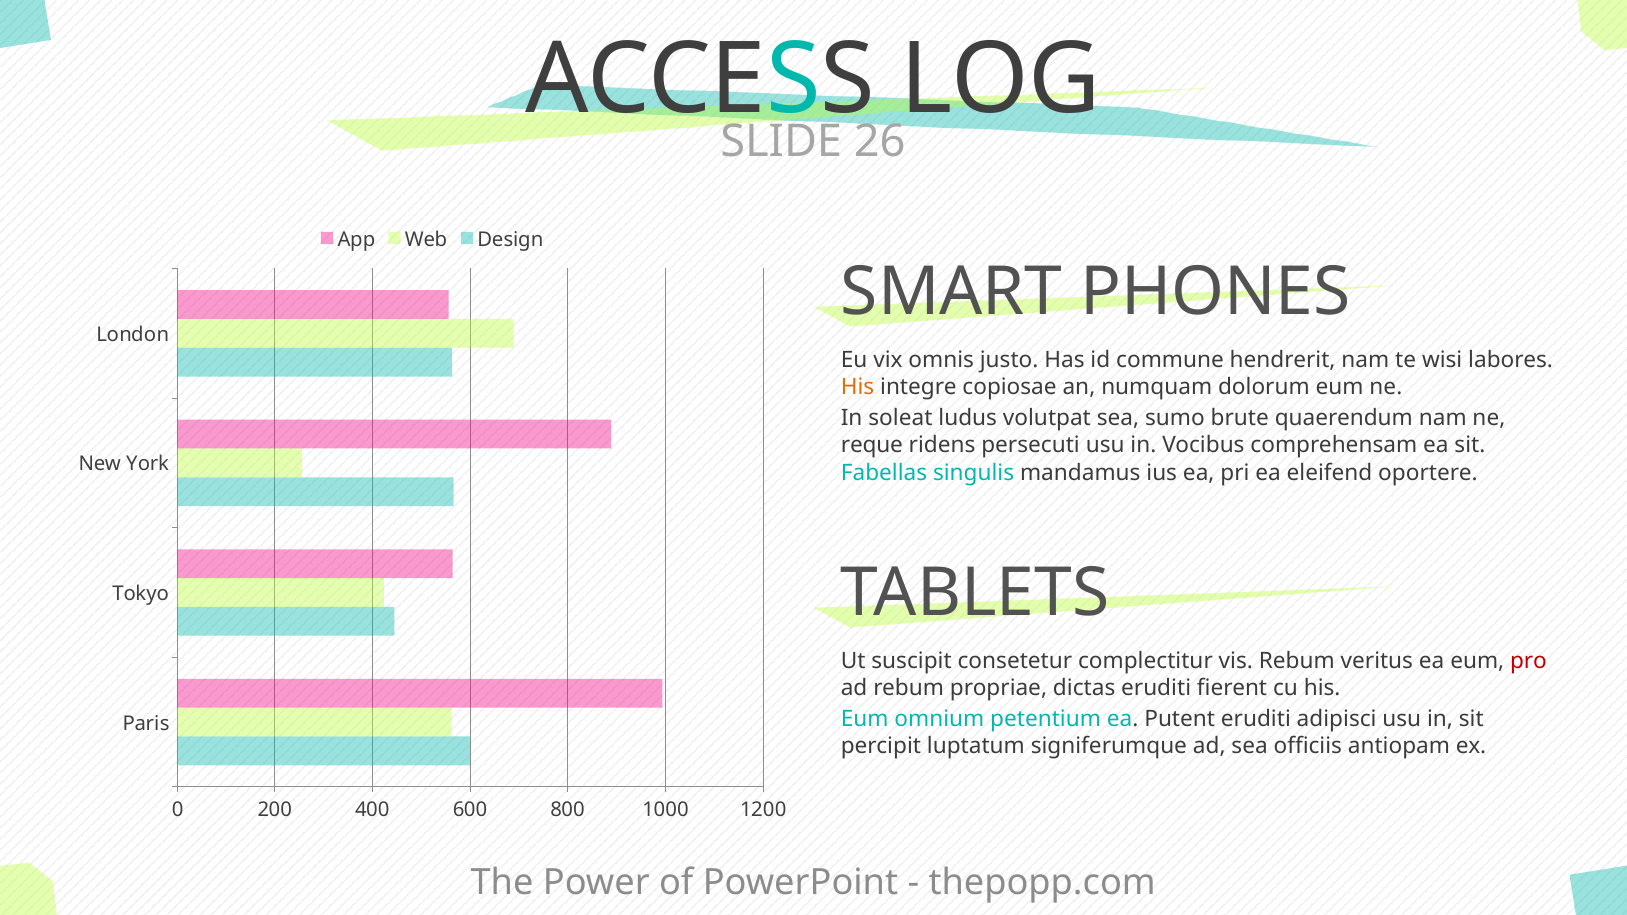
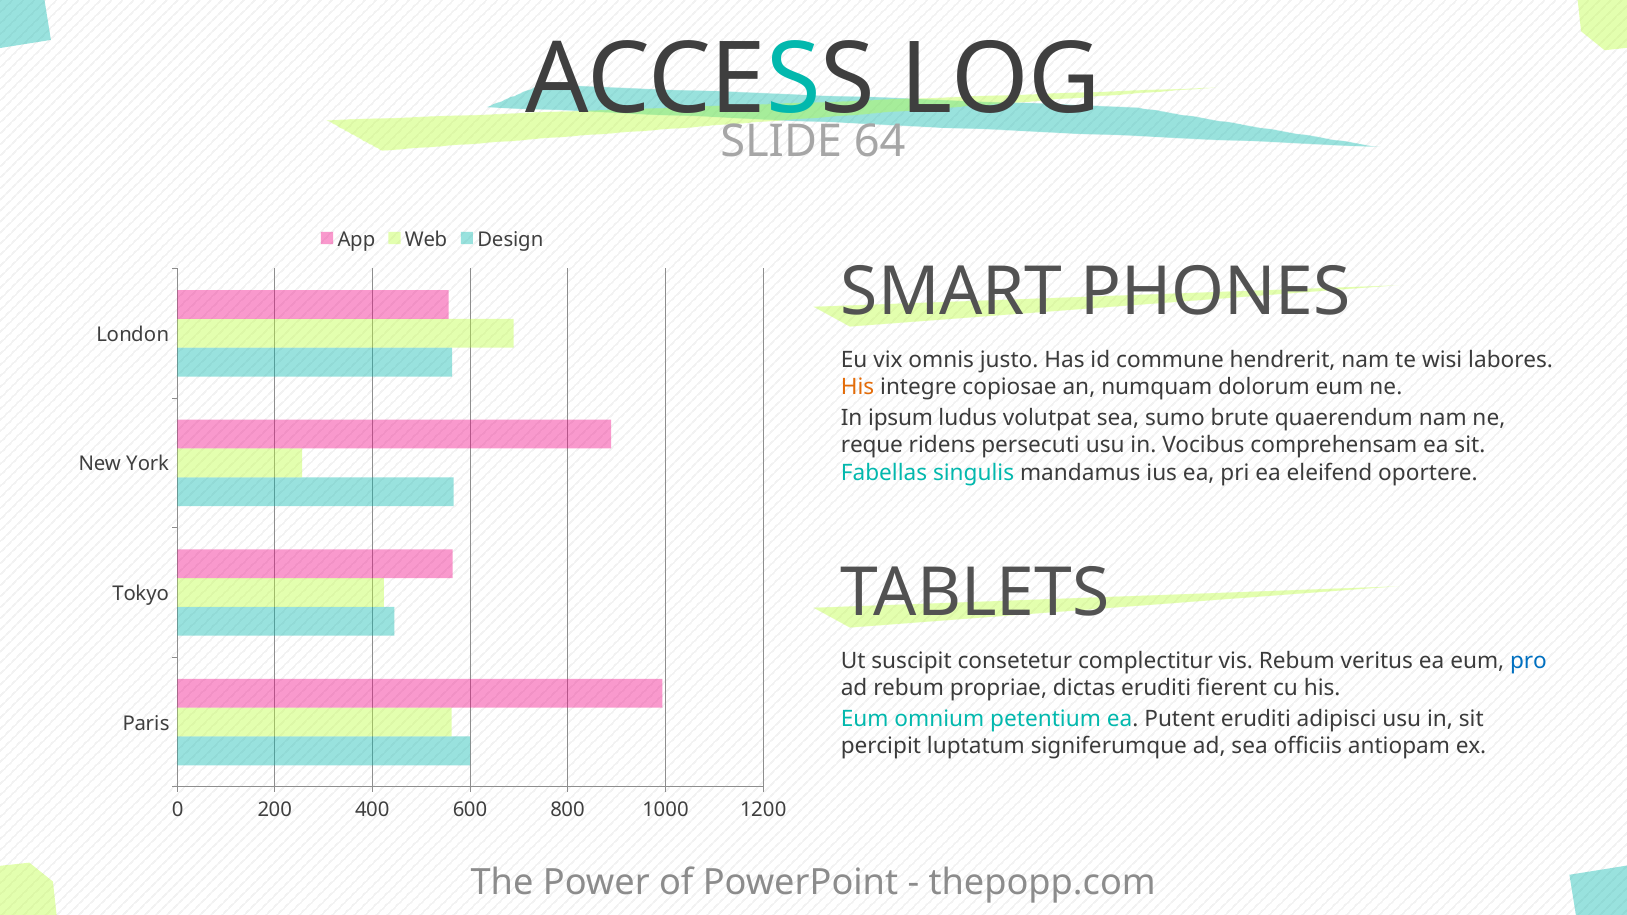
26: 26 -> 64
soleat: soleat -> ipsum
pro colour: red -> blue
